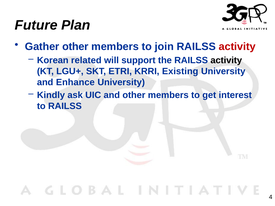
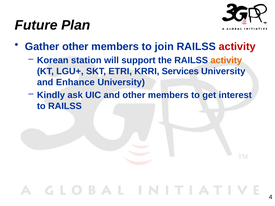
related: related -> station
activity at (226, 60) colour: black -> orange
Existing: Existing -> Services
